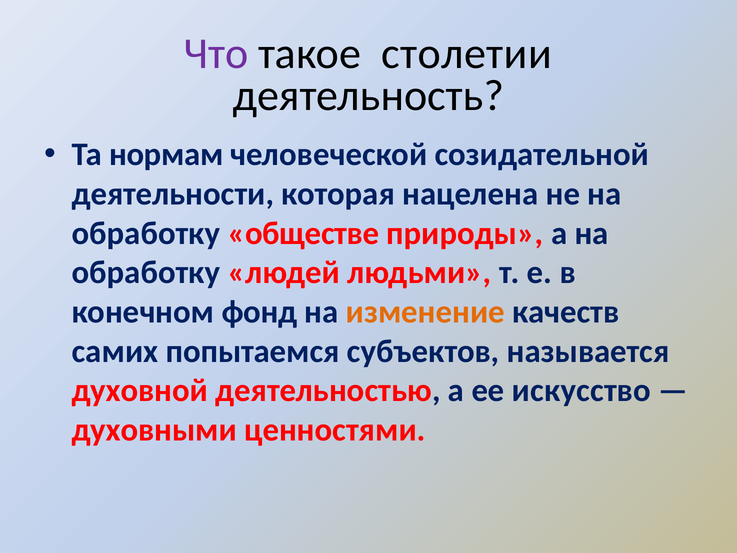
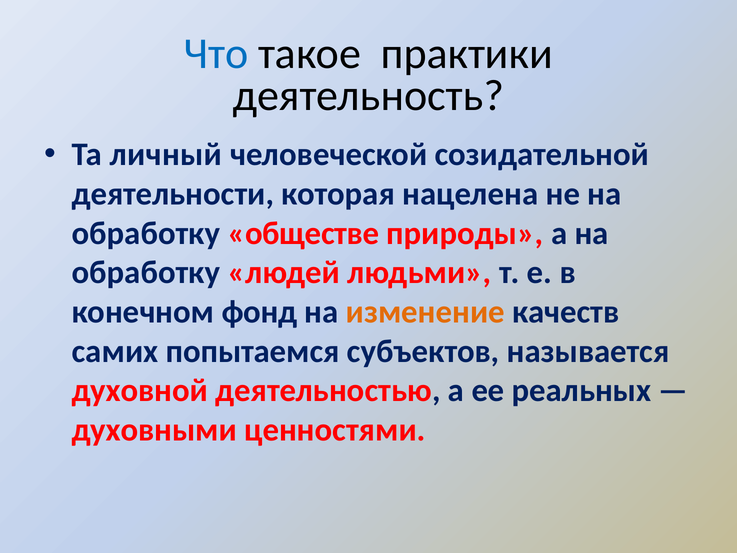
Что colour: purple -> blue
столетии: столетии -> практики
нормам: нормам -> личный
искусство: искусство -> реальных
